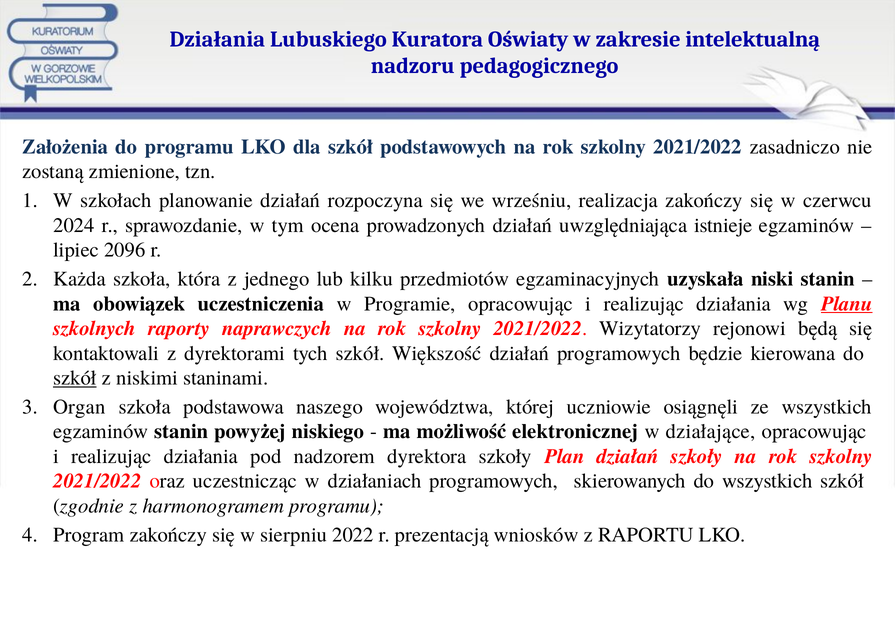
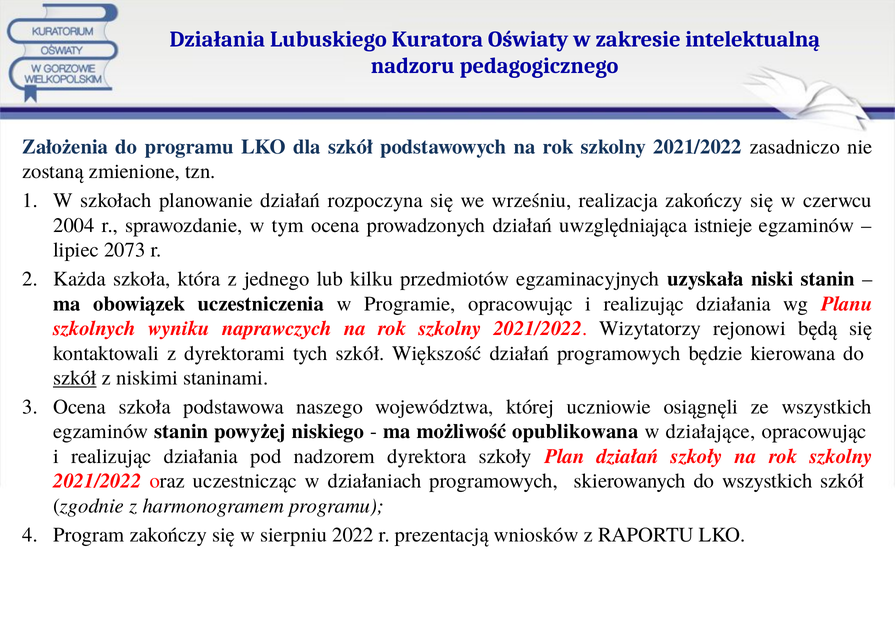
2024: 2024 -> 2004
2096: 2096 -> 2073
Planu underline: present -> none
raporty: raporty -> wyniku
Organ at (79, 407): Organ -> Ocena
elektronicznej: elektronicznej -> opublikowana
